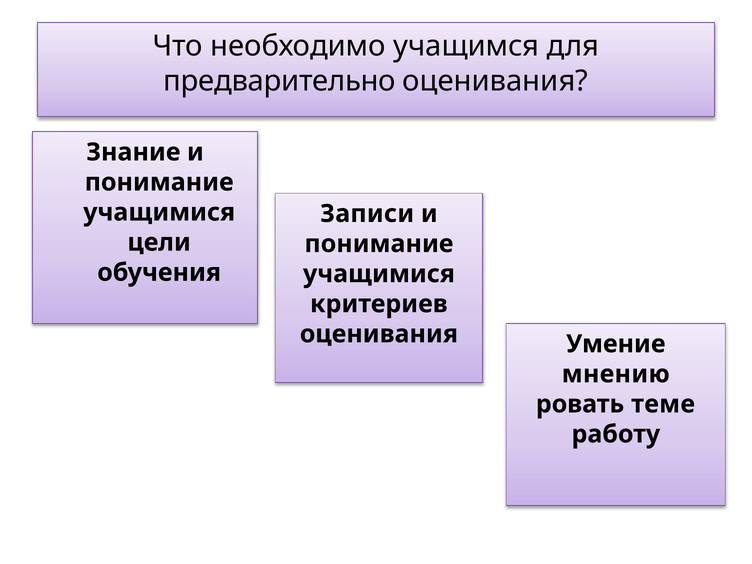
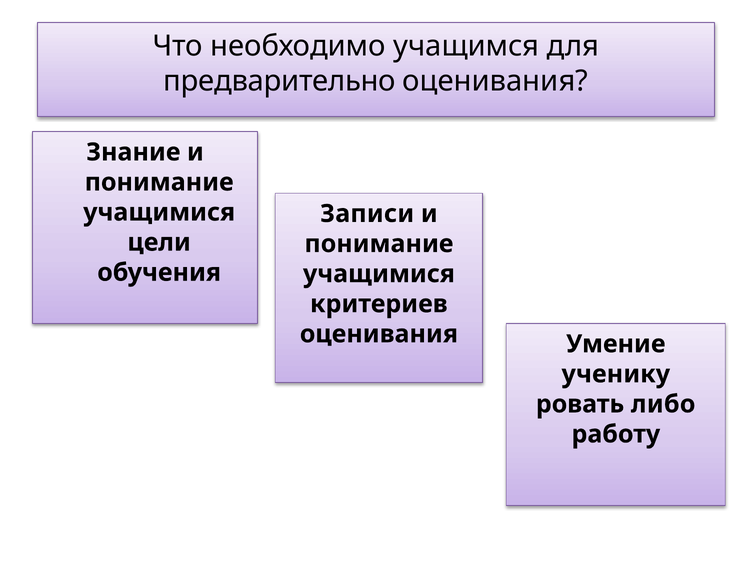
мнению: мнению -> ученику
теме: теме -> либо
